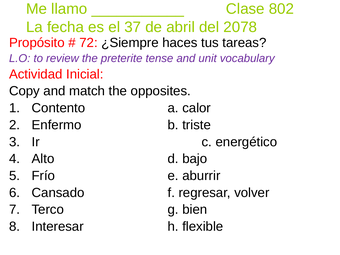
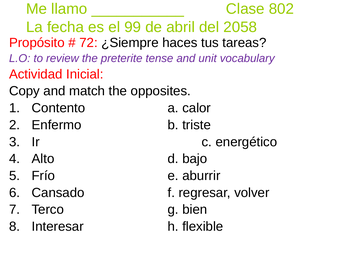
37: 37 -> 99
2078: 2078 -> 2058
